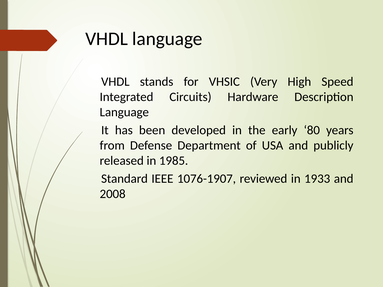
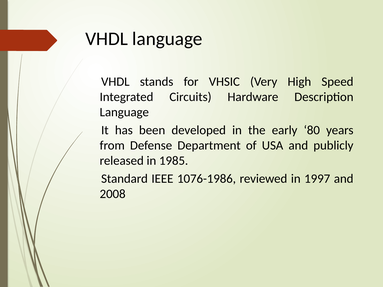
1076-1907: 1076-1907 -> 1076-1986
1933: 1933 -> 1997
